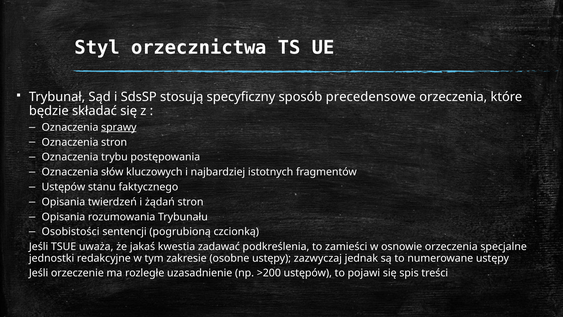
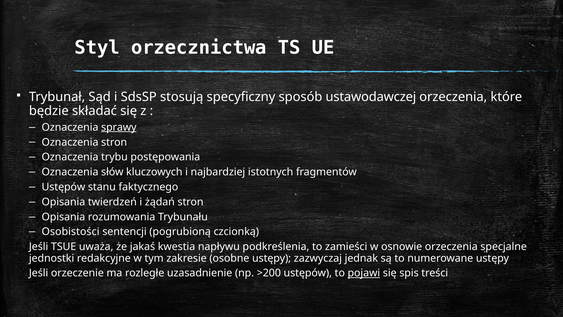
precedensowe: precedensowe -> ustawodawczej
zadawać: zadawać -> napływu
pojawi underline: none -> present
